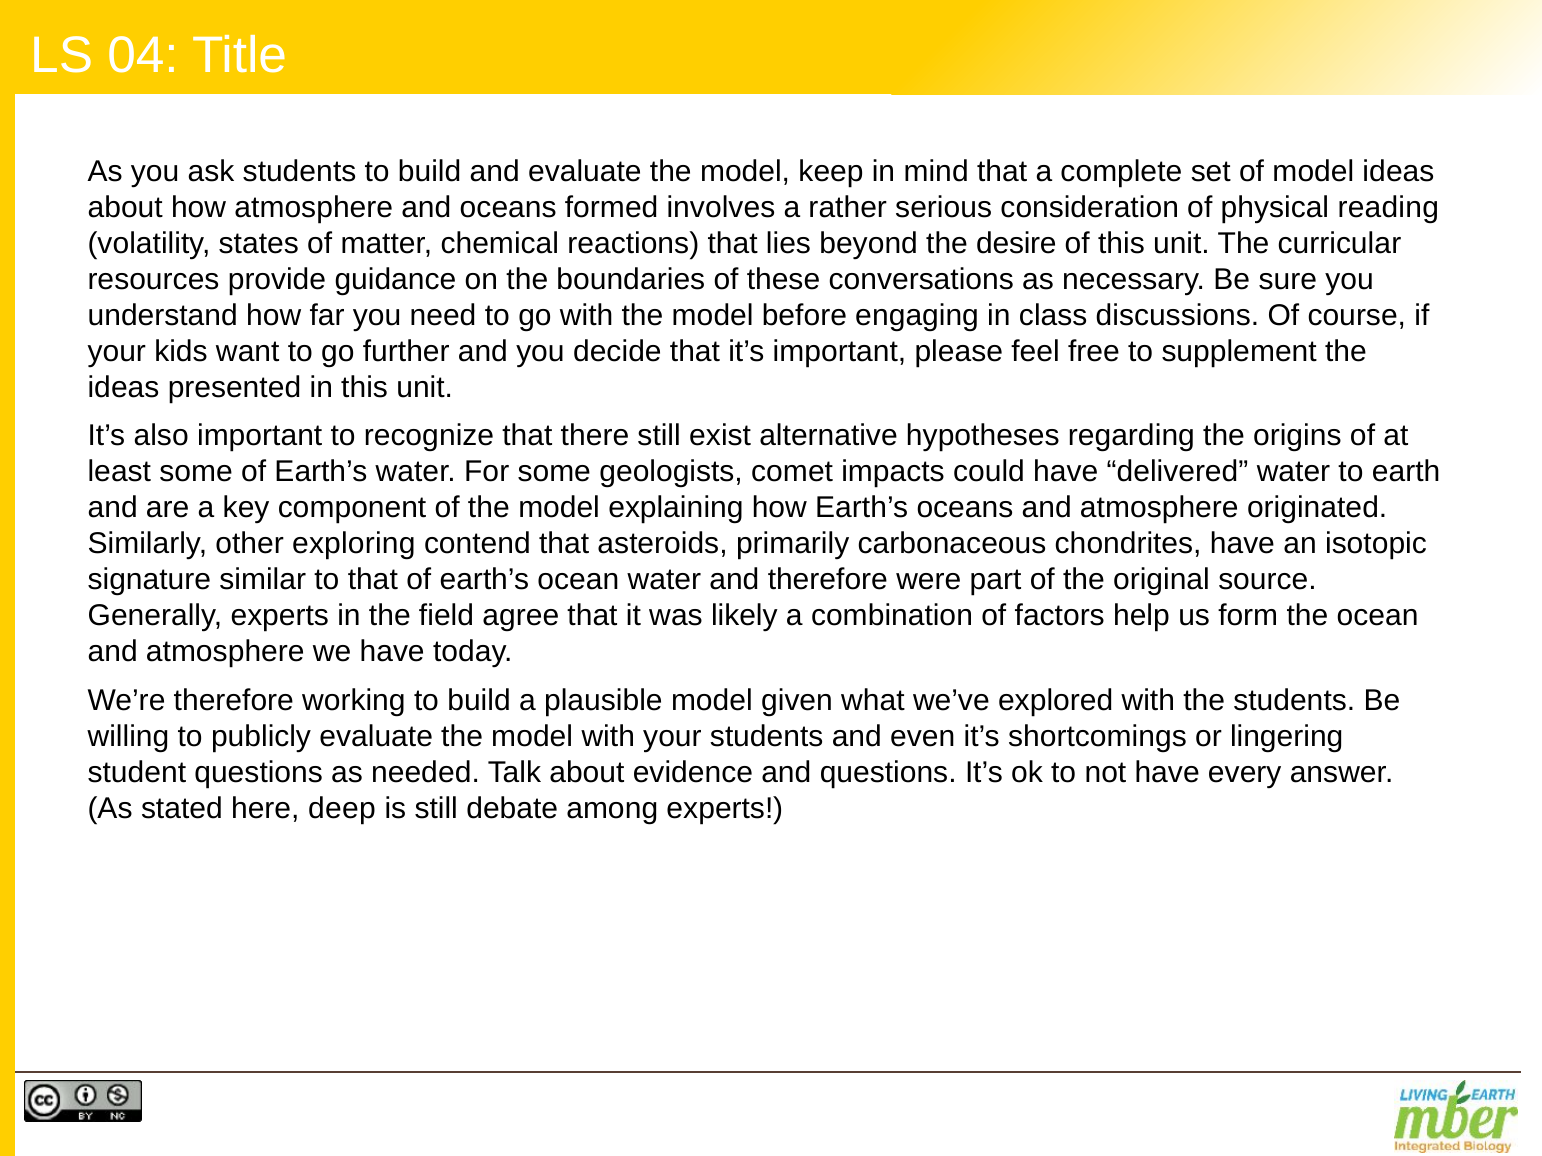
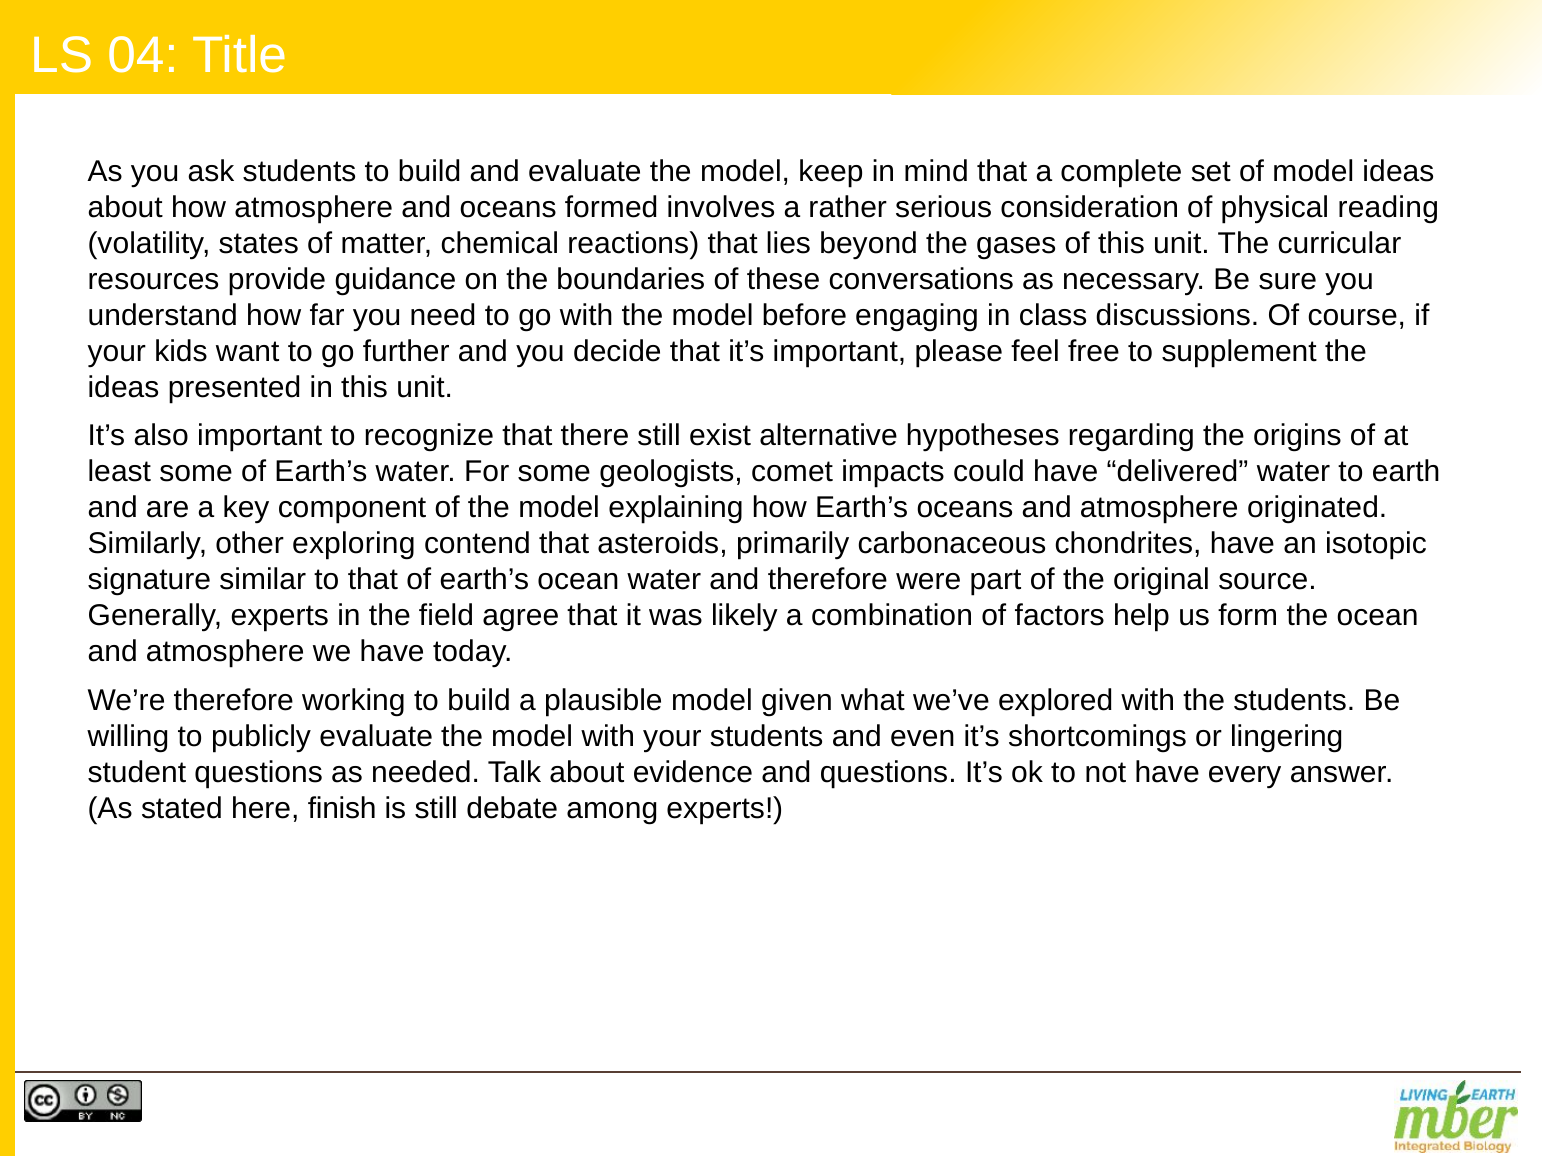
desire: desire -> gases
deep: deep -> finish
